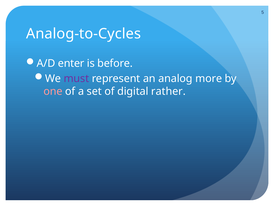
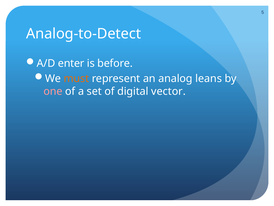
Analog-to-Cycles: Analog-to-Cycles -> Analog-to-Detect
must colour: purple -> orange
more: more -> leans
rather: rather -> vector
